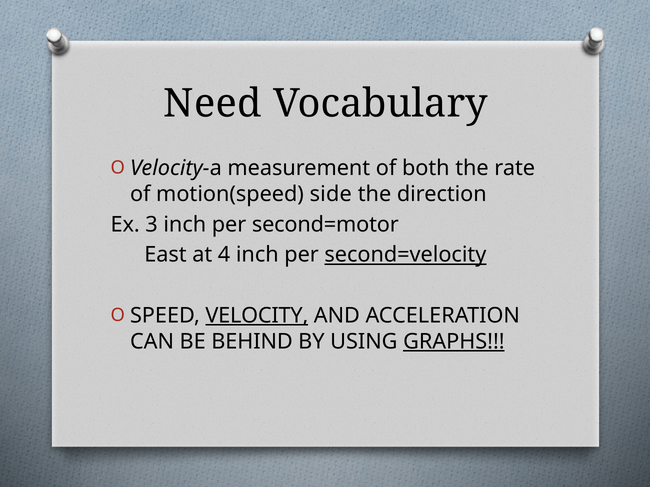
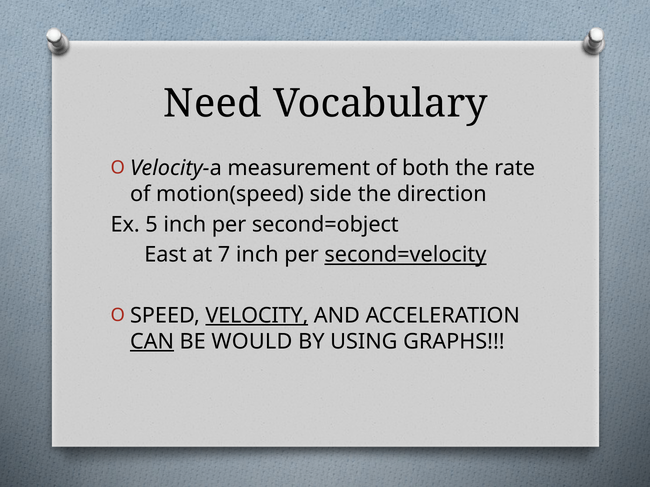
3: 3 -> 5
second=motor: second=motor -> second=object
4: 4 -> 7
CAN underline: none -> present
BEHIND: BEHIND -> WOULD
GRAPHS underline: present -> none
